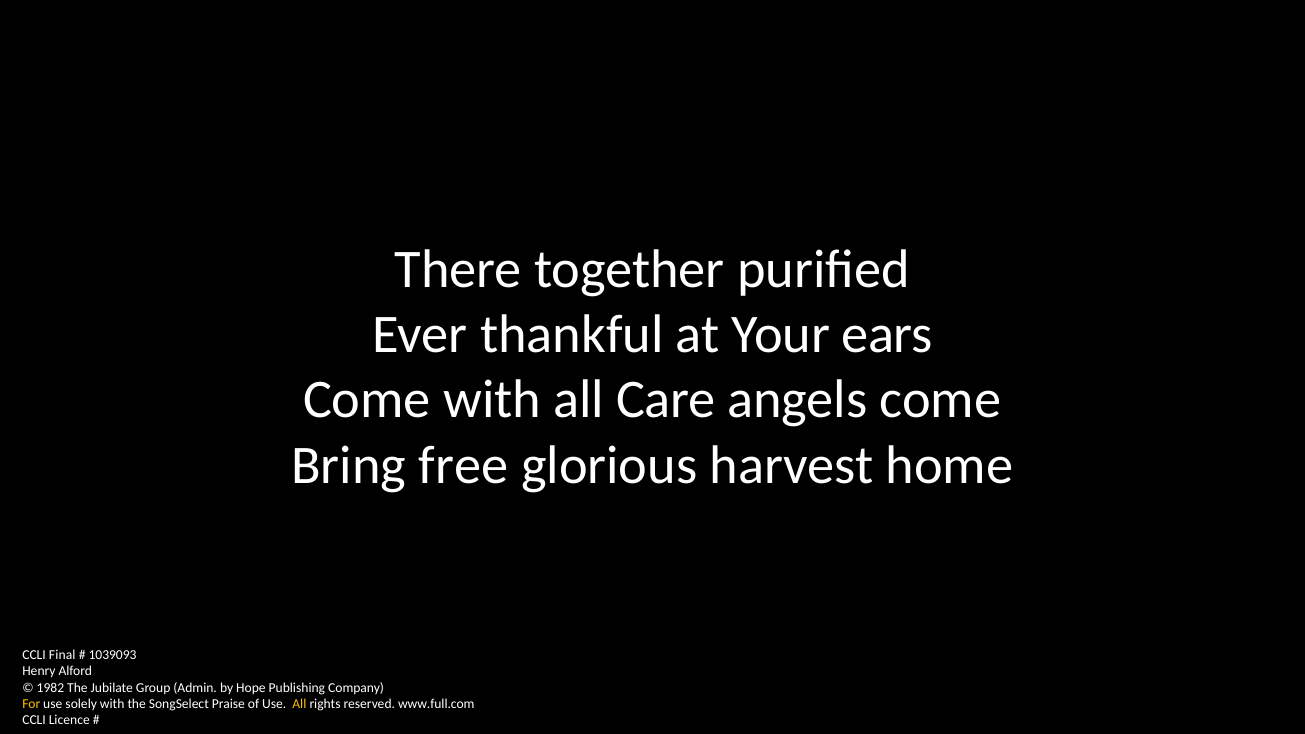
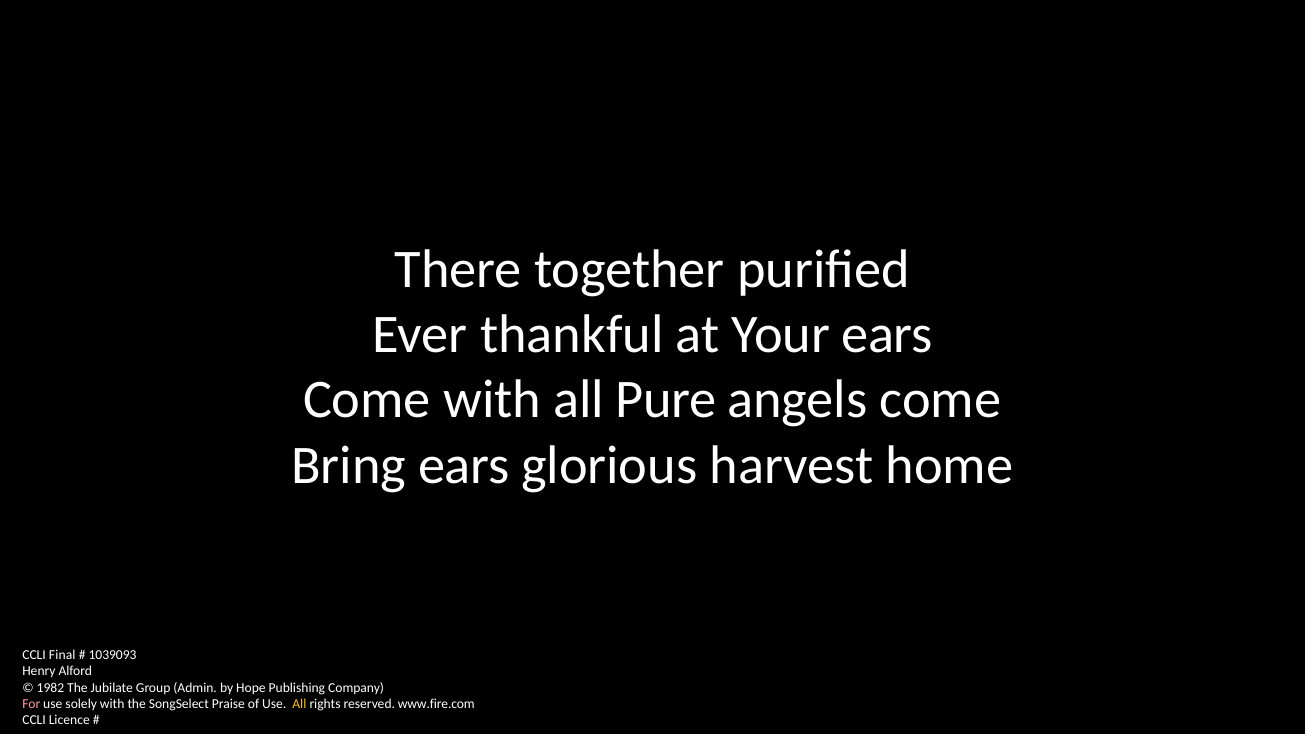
Care: Care -> Pure
Bring free: free -> ears
For colour: yellow -> pink
www.full.com: www.full.com -> www.fire.com
